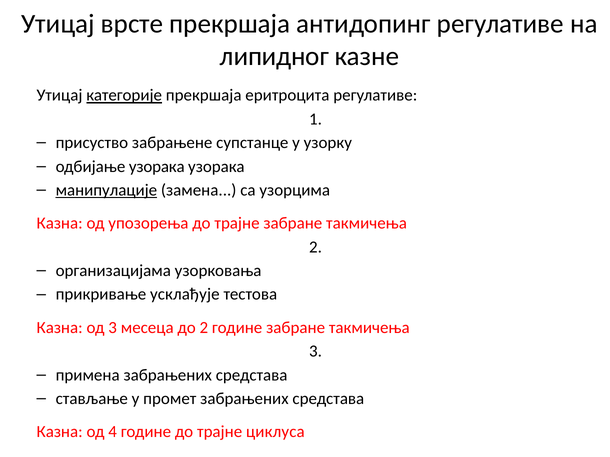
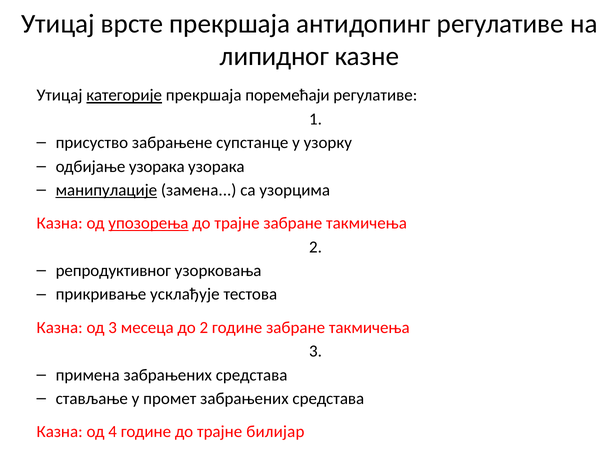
еритроцита: еритроцита -> поремећаји
упозорења underline: none -> present
организацијама: организацијама -> репродуктивног
циклуса: циклуса -> билијар
